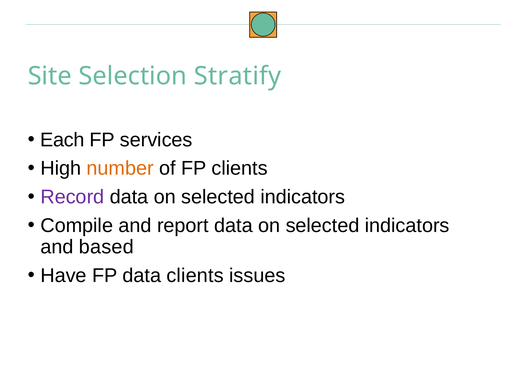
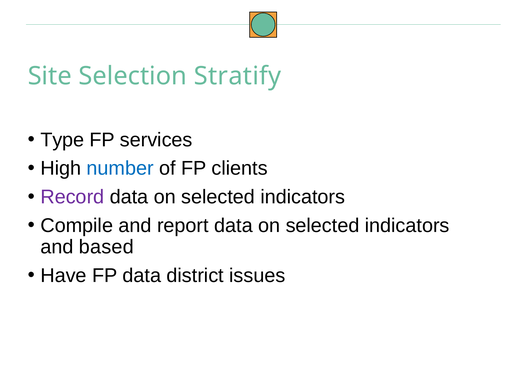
Each: Each -> Type
number colour: orange -> blue
data clients: clients -> district
